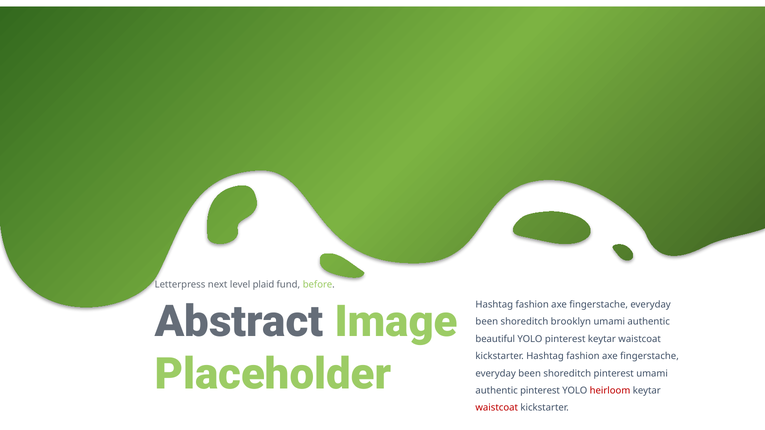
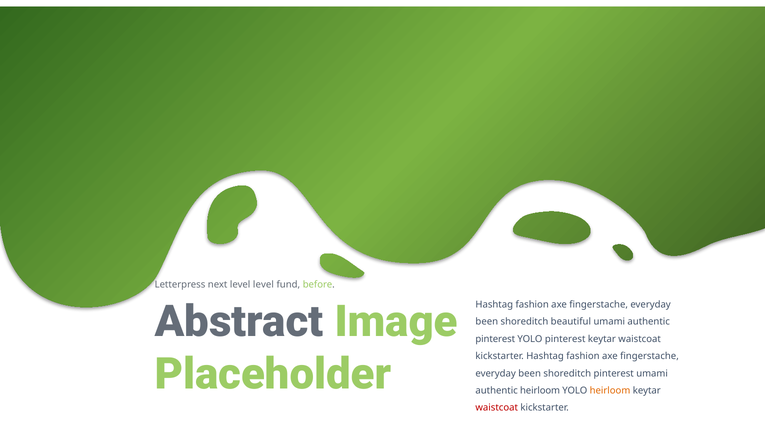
level plaid: plaid -> level
brooklyn: brooklyn -> beautiful
beautiful at (495, 339): beautiful -> pinterest
authentic pinterest: pinterest -> heirloom
heirloom at (610, 391) colour: red -> orange
